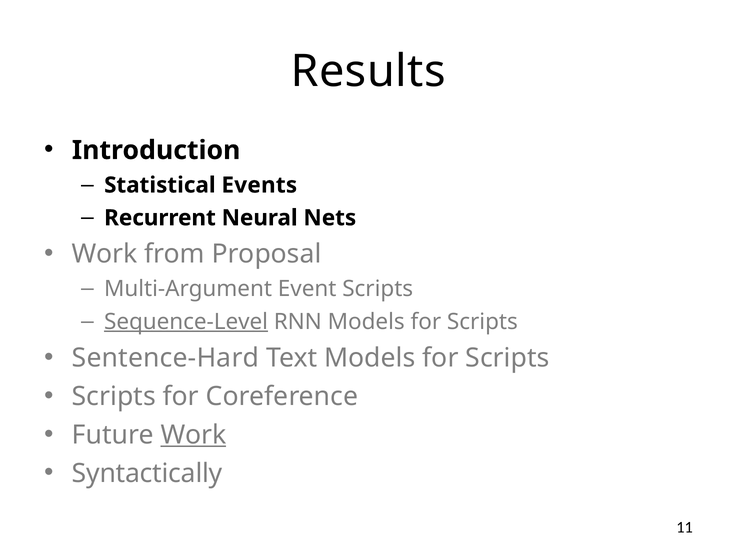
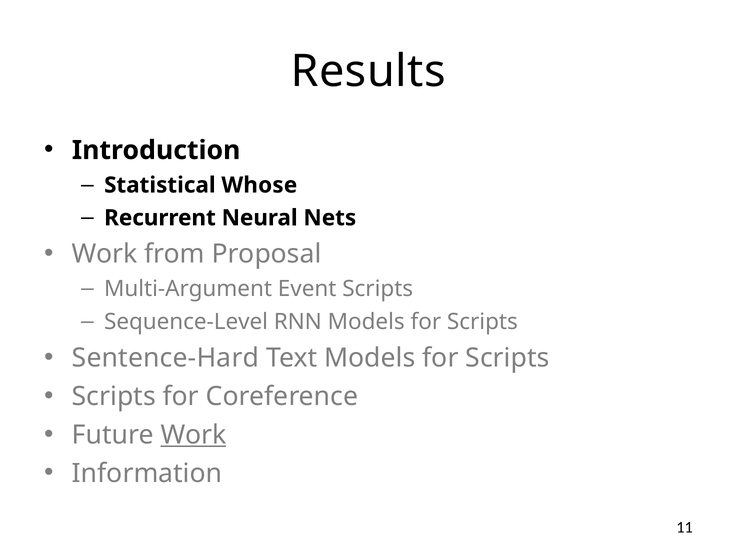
Events: Events -> Whose
Sequence-Level underline: present -> none
Syntactically: Syntactically -> Information
